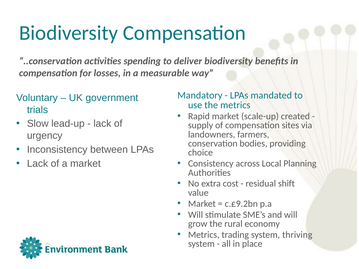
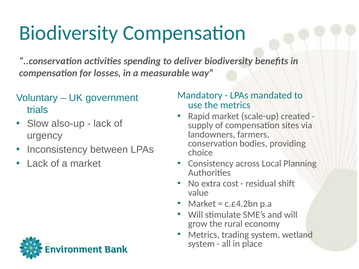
lead-up: lead-up -> also-up
c.£9.2bn: c.£9.2bn -> c.£4.2bn
thriving: thriving -> wetland
